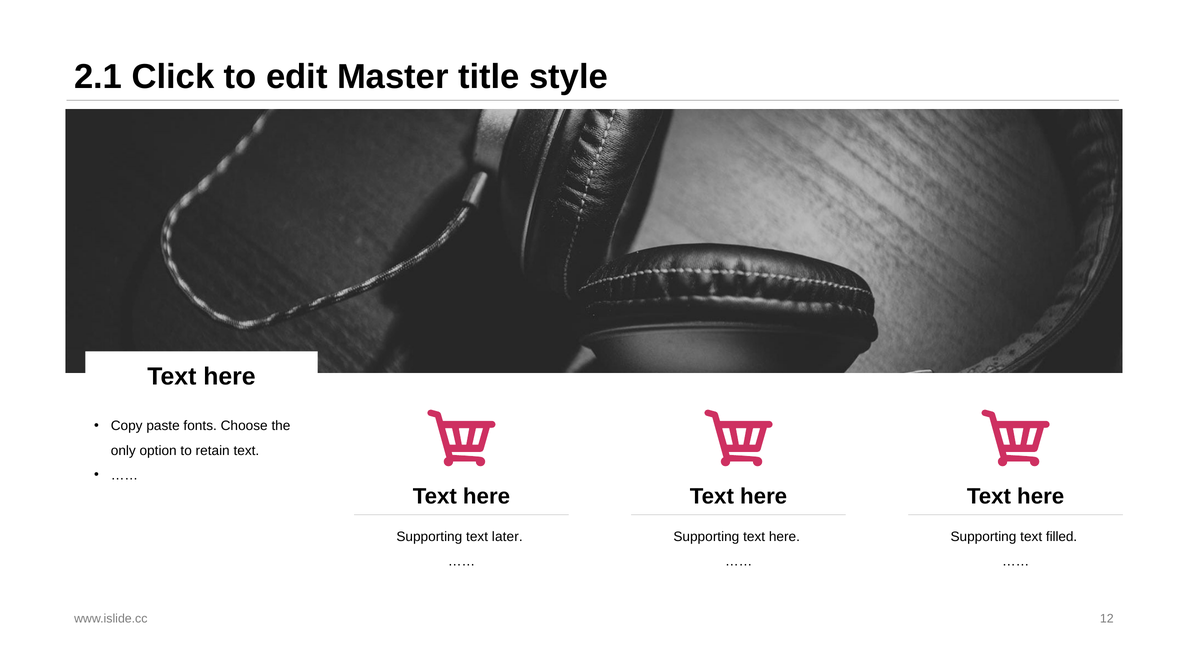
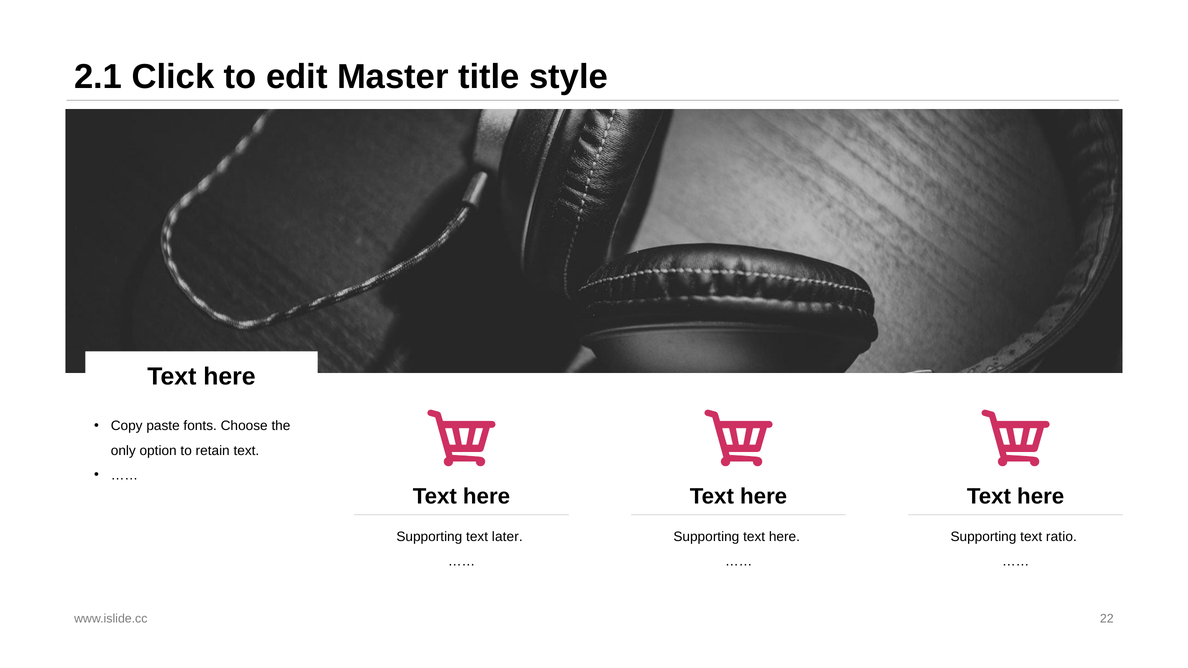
filled: filled -> ratio
12: 12 -> 22
